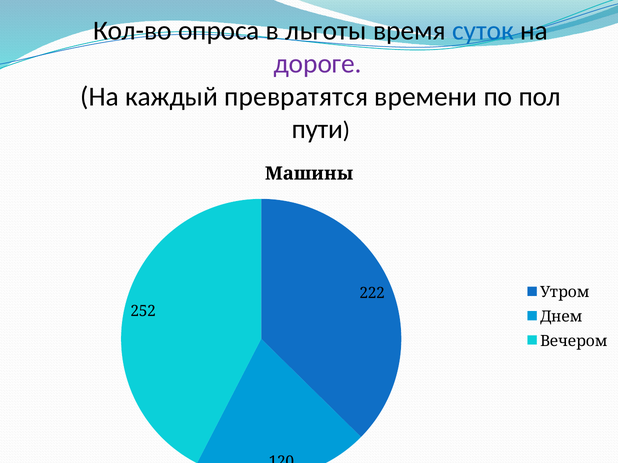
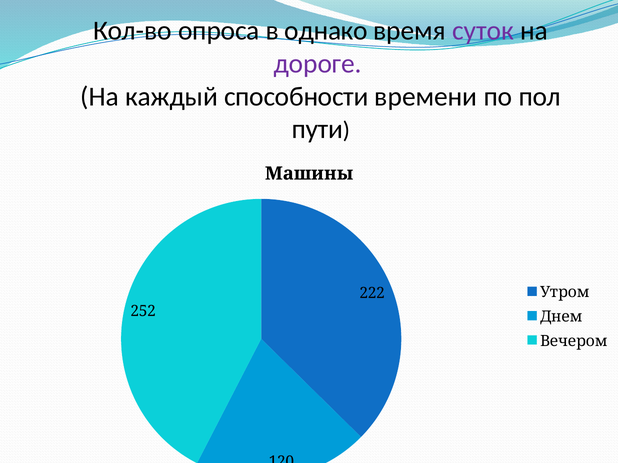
льготы: льготы -> однако
суток colour: blue -> purple
превратятся: превратятся -> способности
